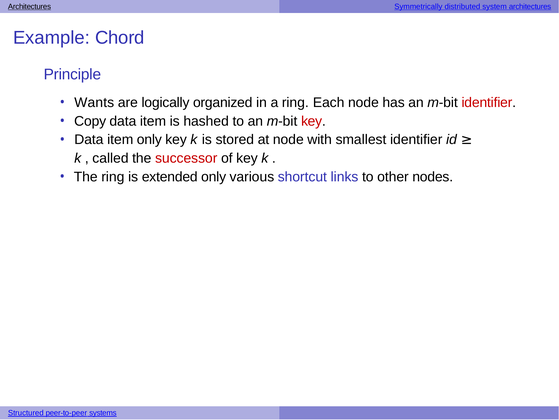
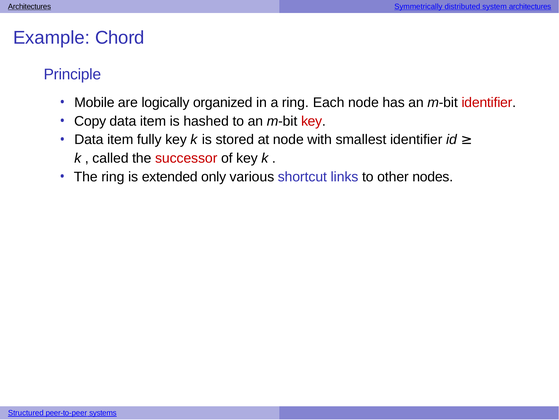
Wants: Wants -> Mobile
item only: only -> fully
